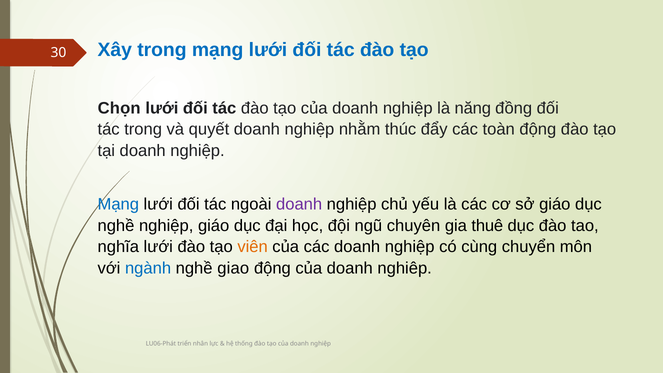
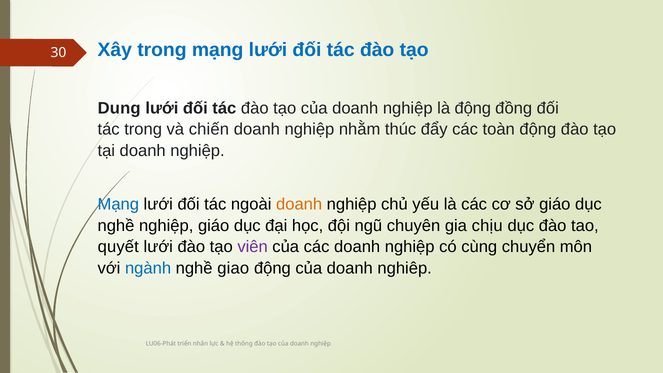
Chọn: Chọn -> Dung
là năng: năng -> động
quyết: quyết -> chiến
doanh at (299, 204) colour: purple -> orange
thuê: thuê -> chịu
nghĩa: nghĩa -> quyết
viên colour: orange -> purple
